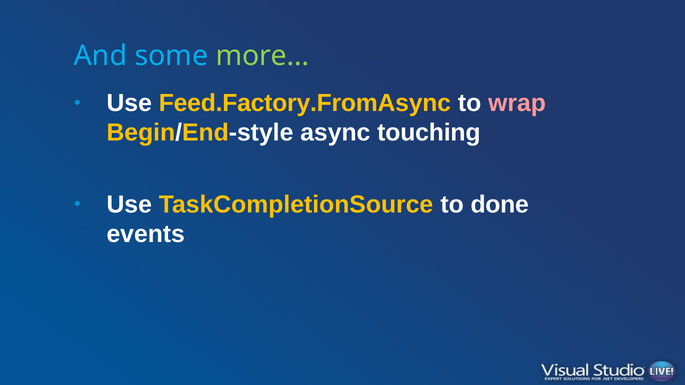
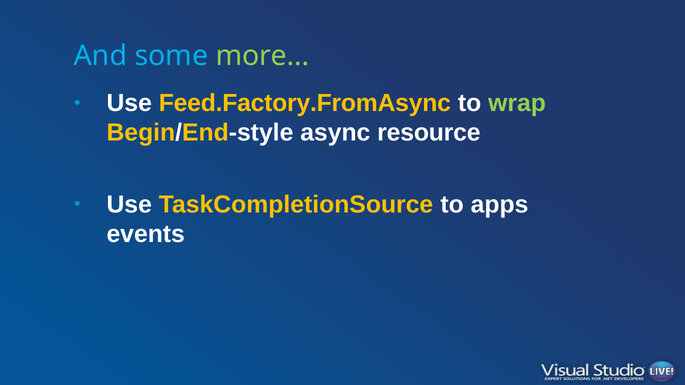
wrap colour: pink -> light green
touching: touching -> resource
done: done -> apps
